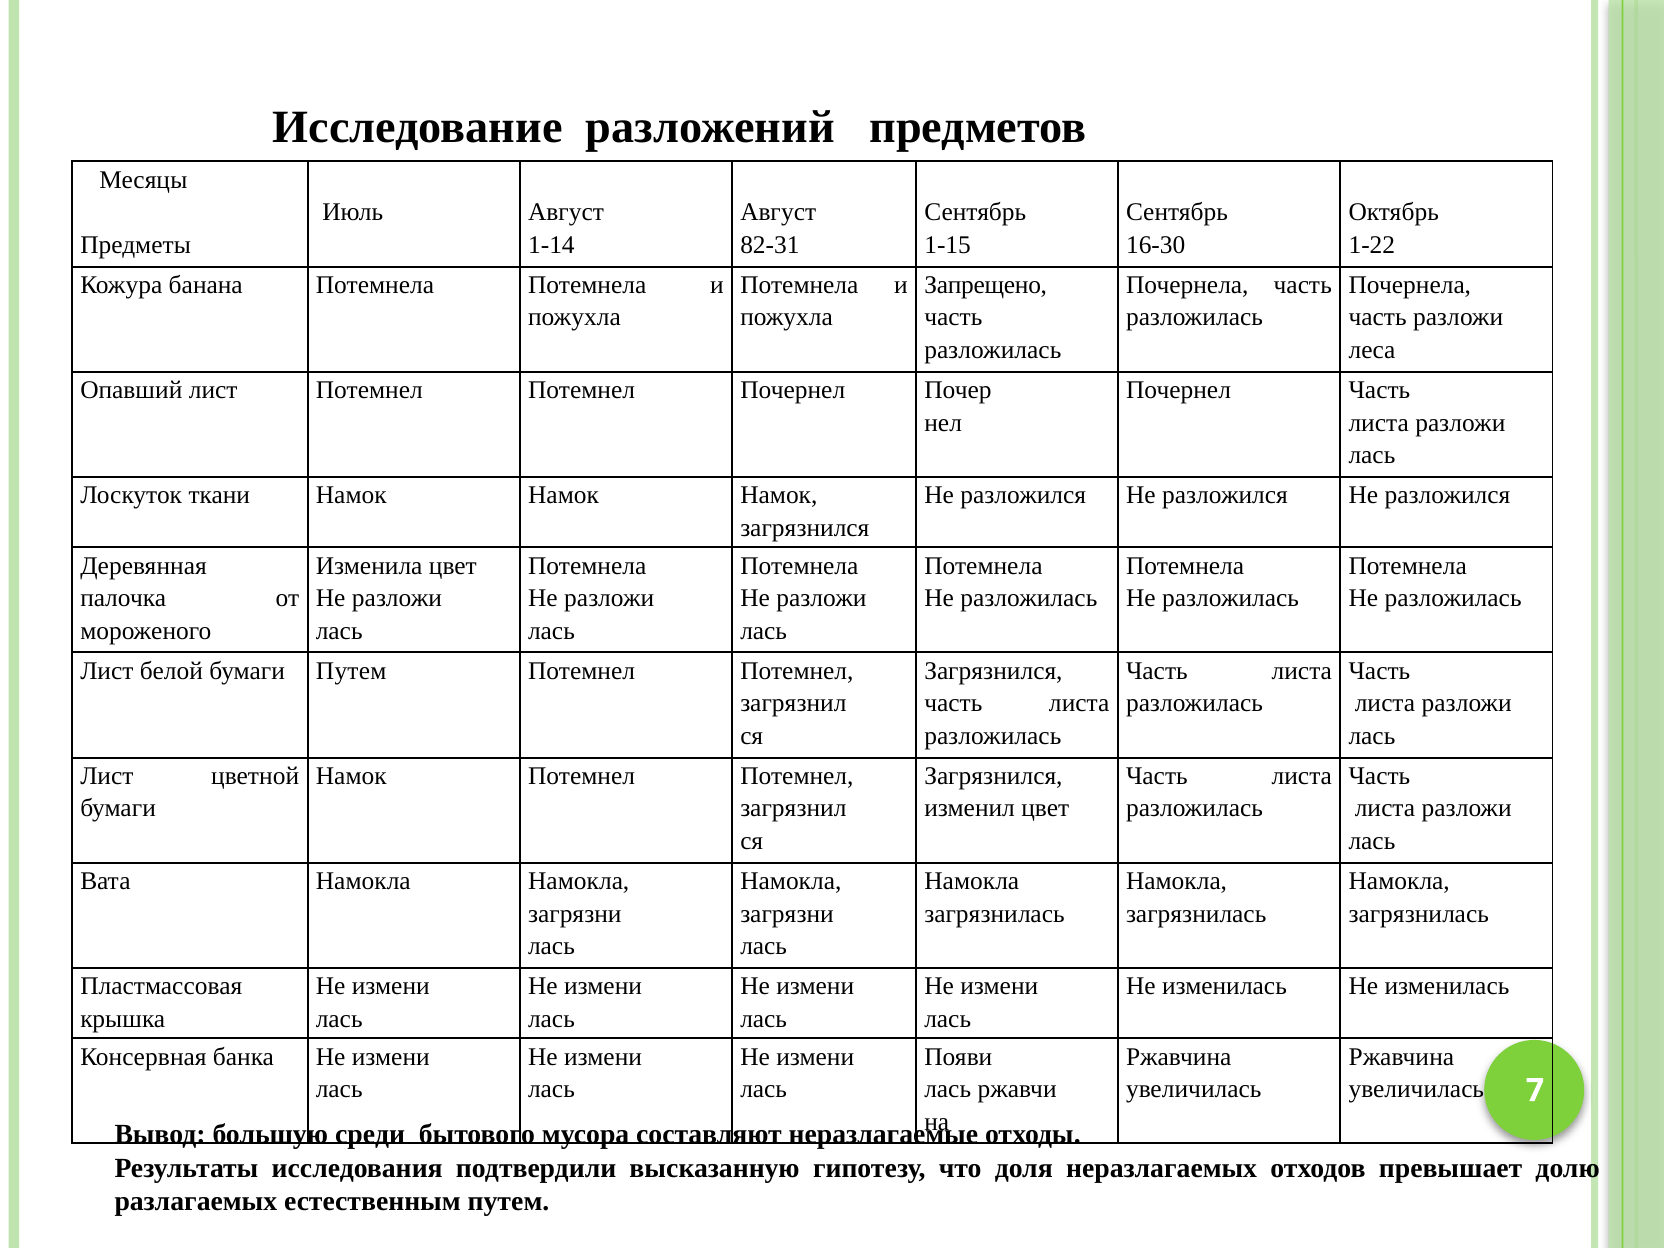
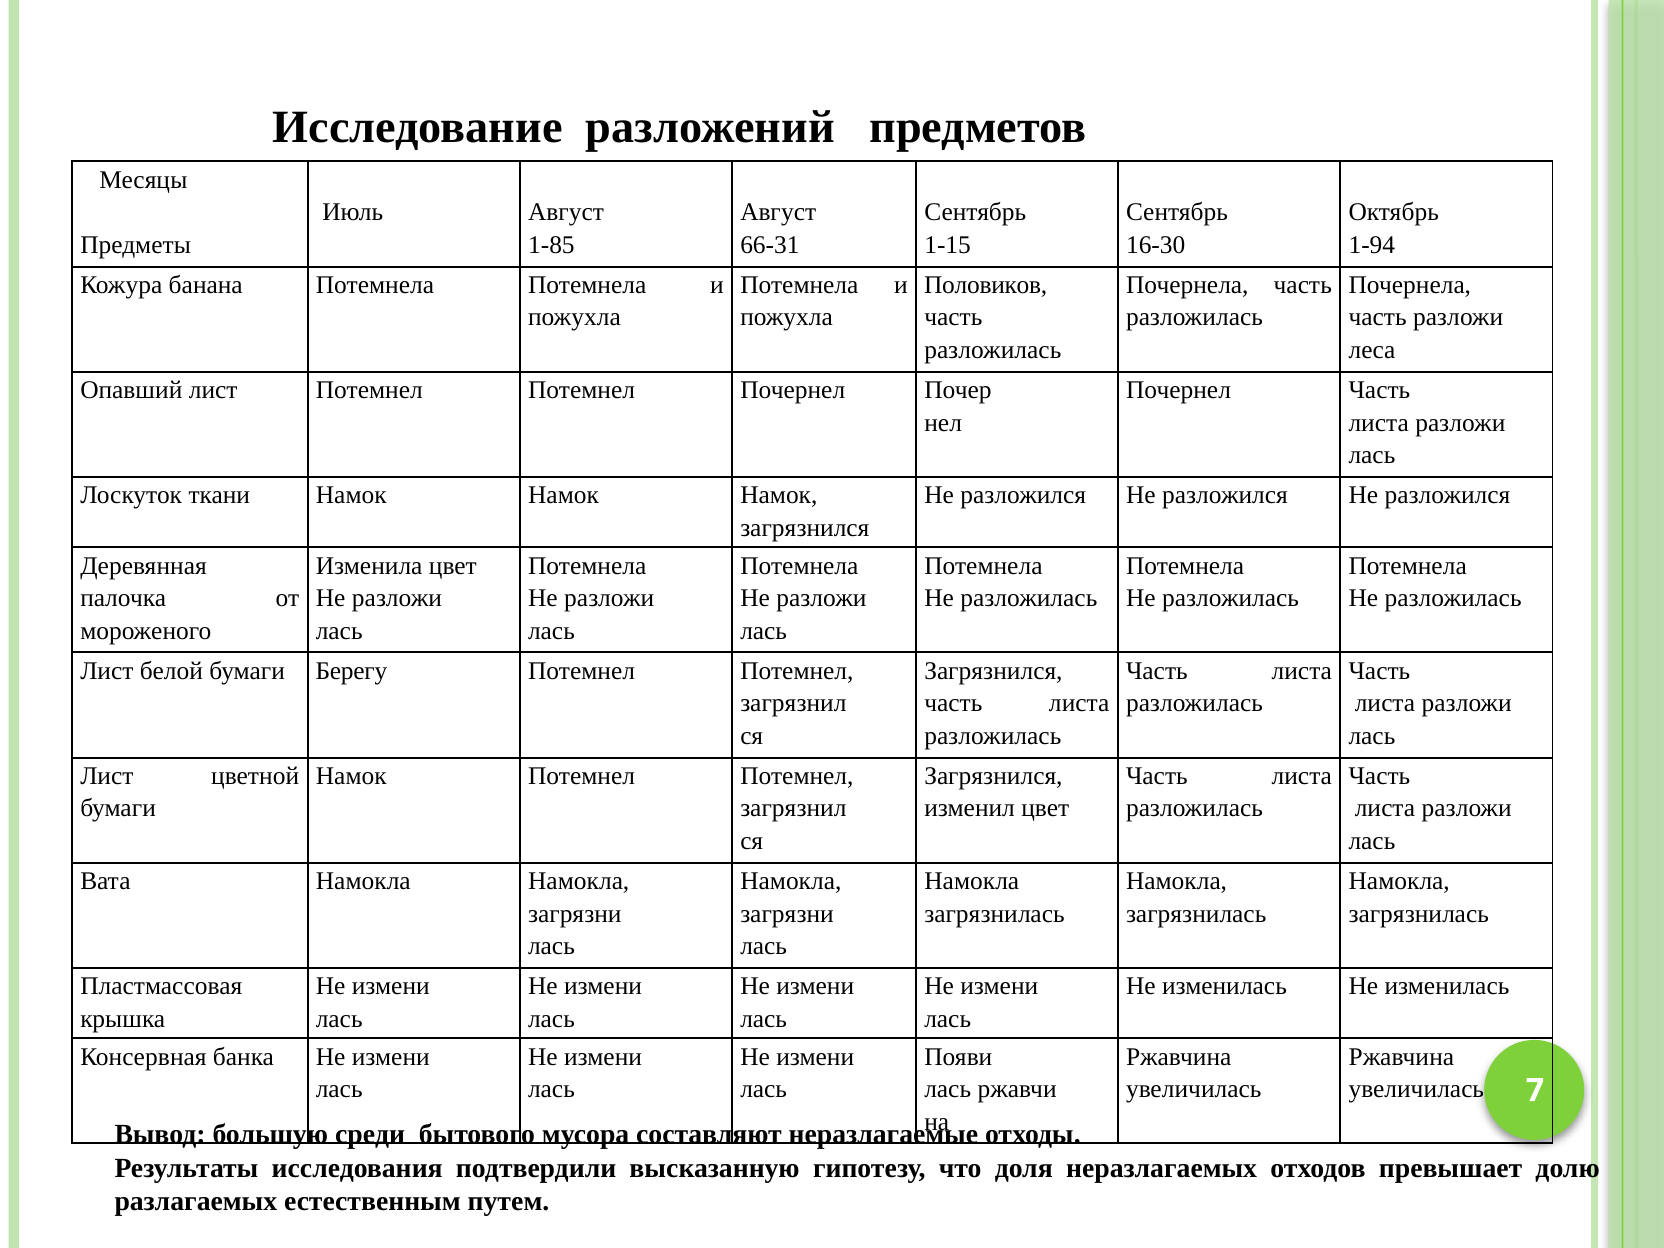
1-14: 1-14 -> 1-85
82-31: 82-31 -> 66-31
1-22: 1-22 -> 1-94
Запрещено: Запрещено -> Половиков
бумаги Путем: Путем -> Берегу
